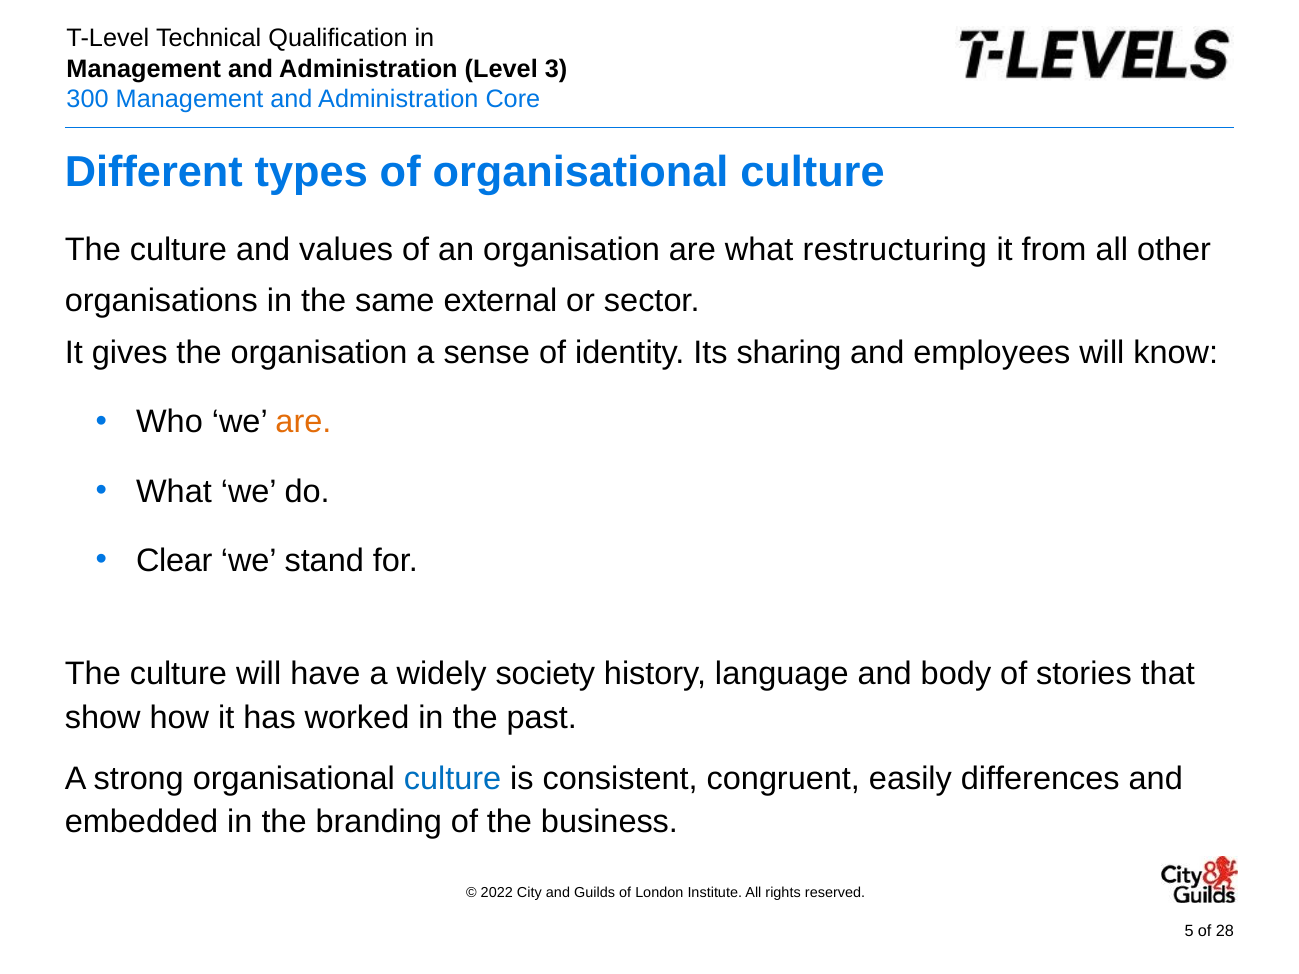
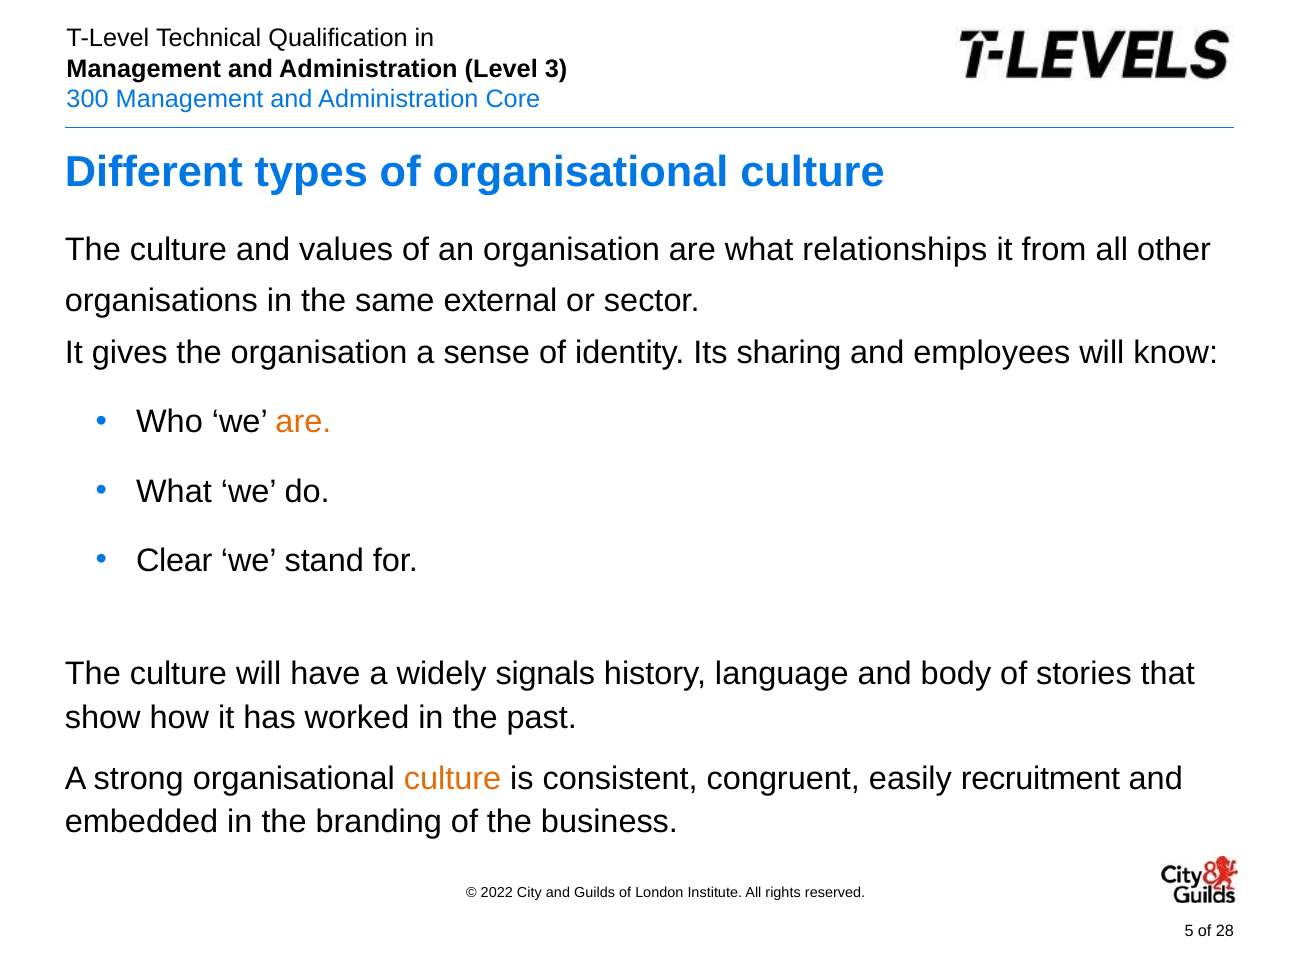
restructuring: restructuring -> relationships
society: society -> signals
culture at (452, 779) colour: blue -> orange
differences: differences -> recruitment
